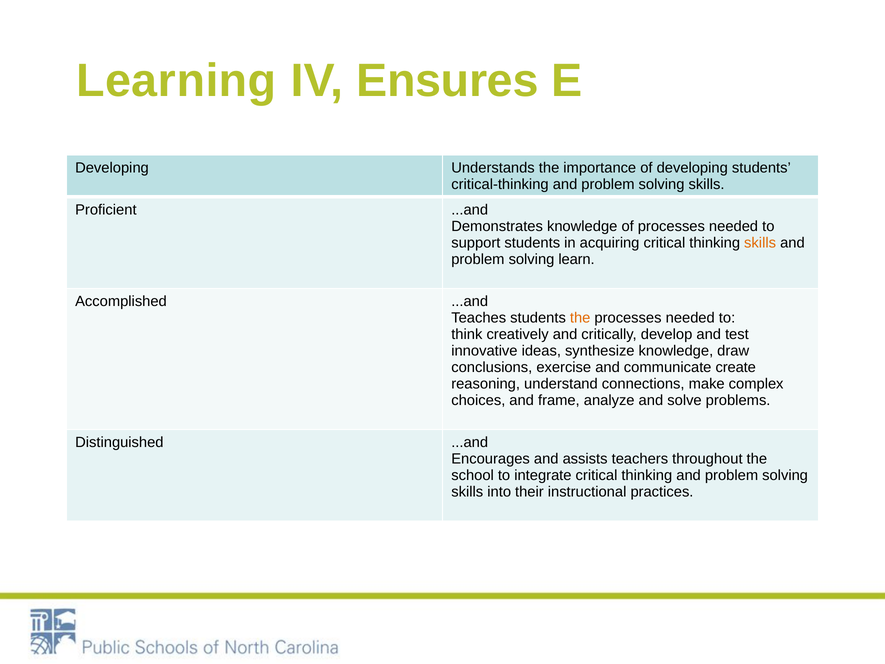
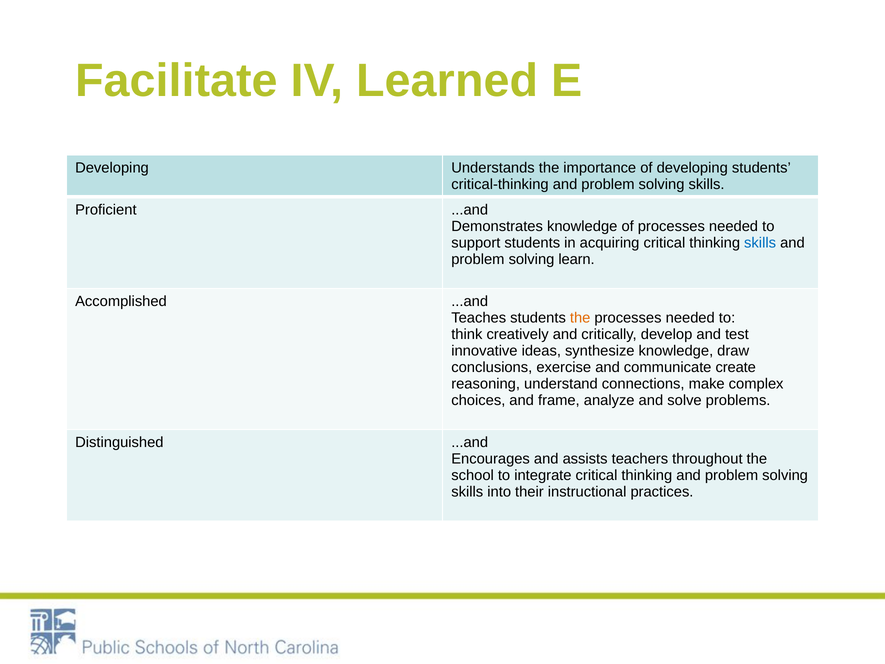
Learning: Learning -> Facilitate
Ensures: Ensures -> Learned
skills at (760, 243) colour: orange -> blue
